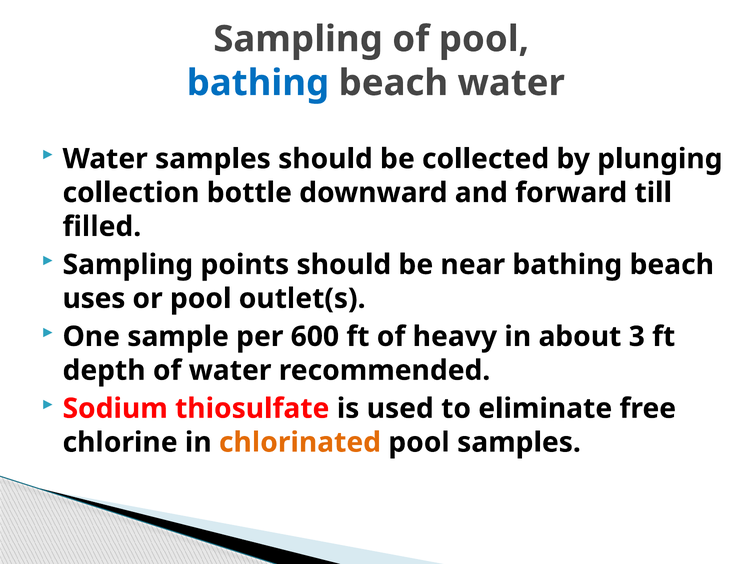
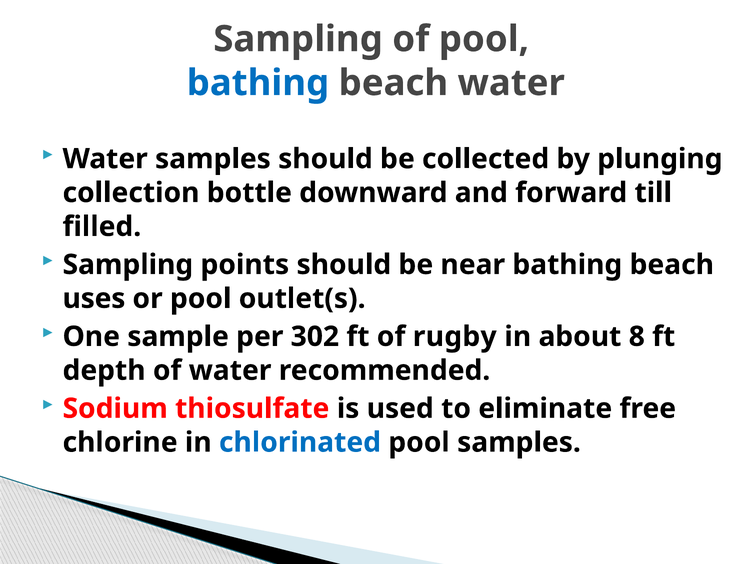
600: 600 -> 302
heavy: heavy -> rugby
3: 3 -> 8
chlorinated colour: orange -> blue
